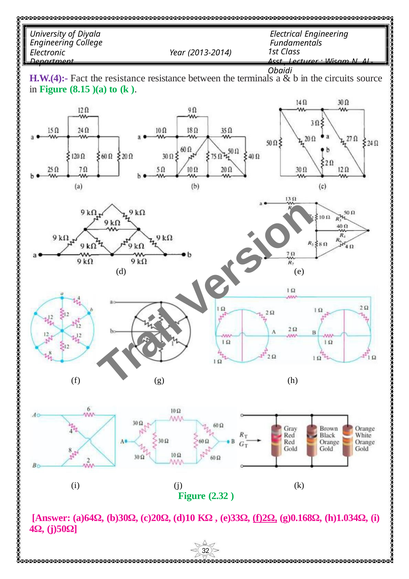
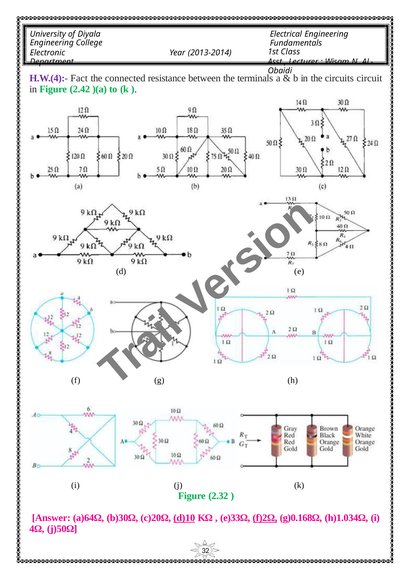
the resistance: resistance -> connected
source: source -> circuit
8.15: 8.15 -> 2.42
d)10 underline: none -> present
